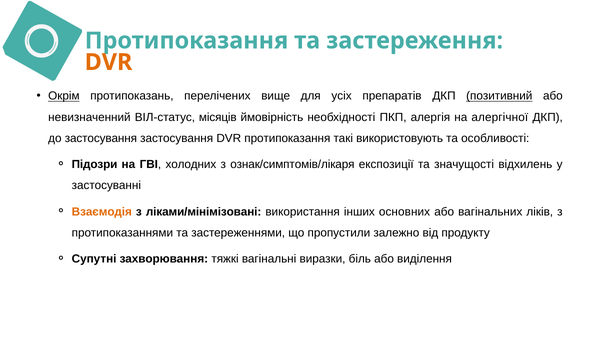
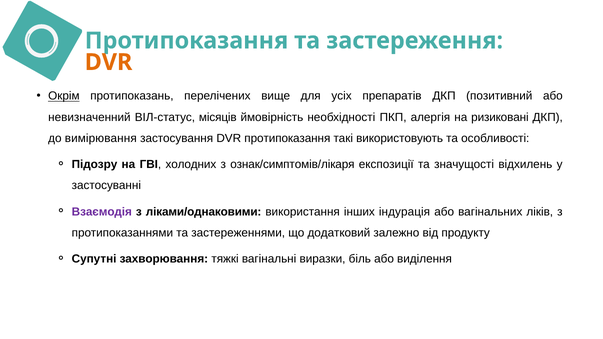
позитивний underline: present -> none
алергічної: алергічної -> ризиковані
до застосування: застосування -> вимірювання
Підозри: Підозри -> Підозру
Взаємодія colour: orange -> purple
ліками/мінімізовані: ліками/мінімізовані -> ліками/однаковими
основних: основних -> індурація
пропустили: пропустили -> додатковий
